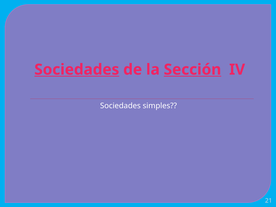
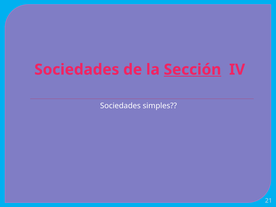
Sociedades at (77, 70) underline: present -> none
